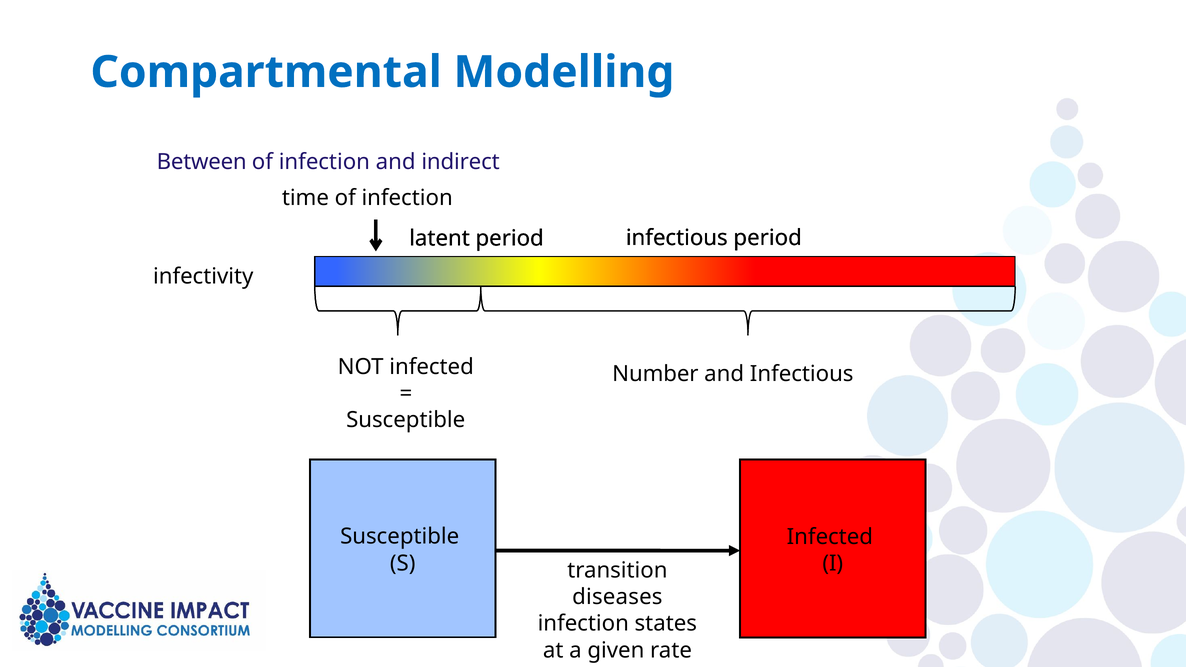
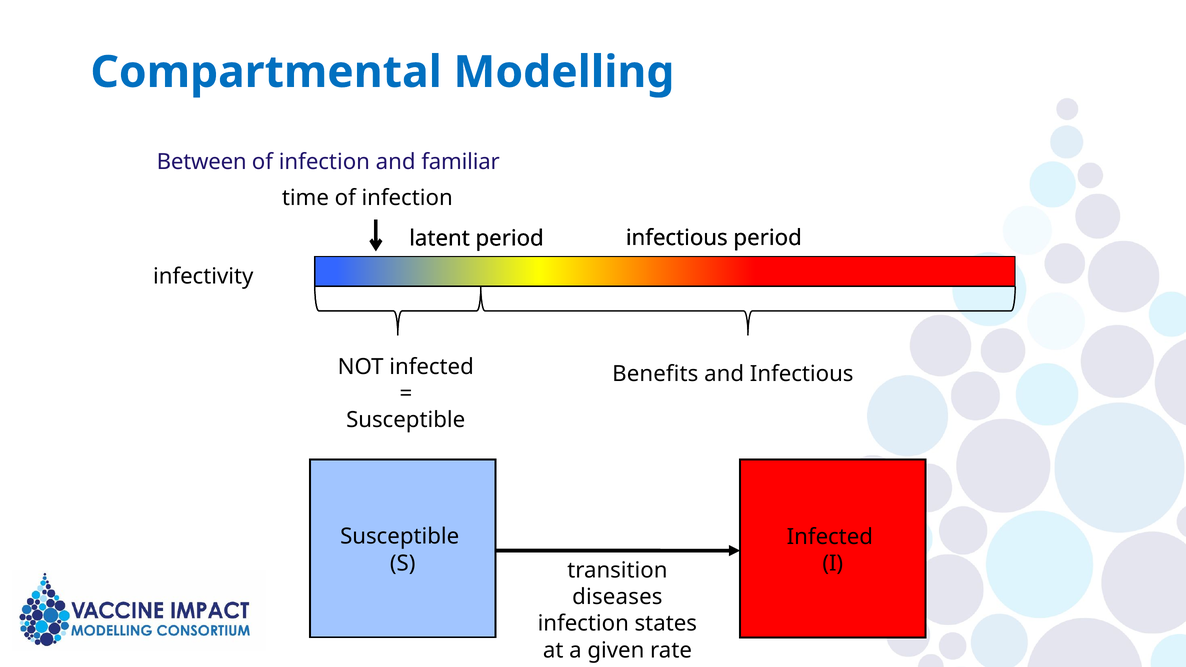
indirect: indirect -> familiar
Number: Number -> Benefits
